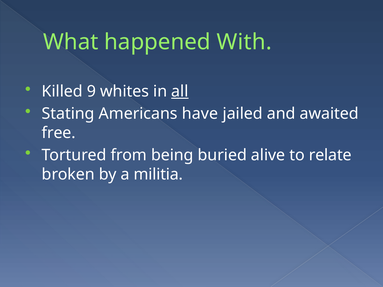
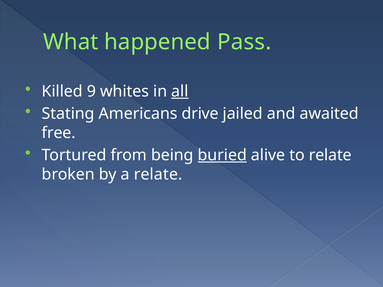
With: With -> Pass
have: have -> drive
buried underline: none -> present
a militia: militia -> relate
